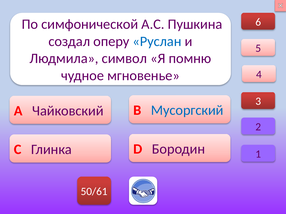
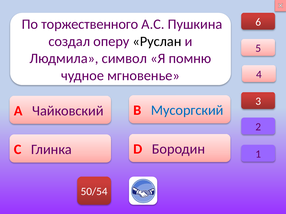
симфонической: симфонической -> торжественного
Руслан colour: blue -> black
50/61: 50/61 -> 50/54
